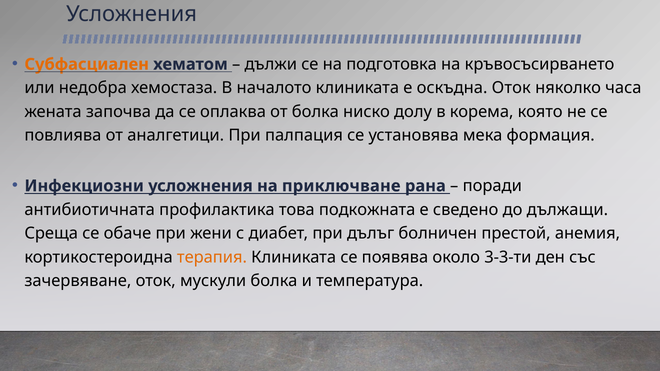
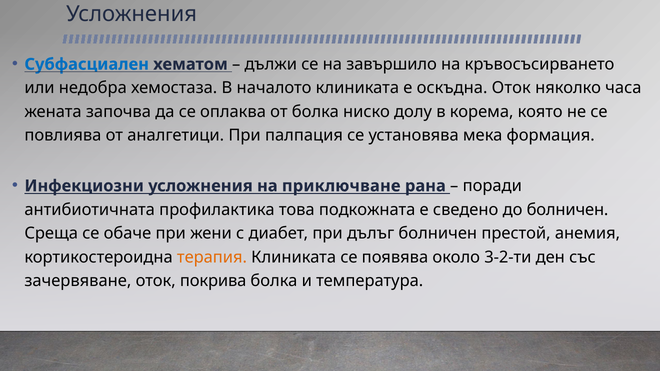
Субфасциален colour: orange -> blue
подготовка: подготовка -> завършило
до дължащи: дължащи -> болничен
3-3-ти: 3-3-ти -> 3-2-ти
мускули: мускули -> покрива
